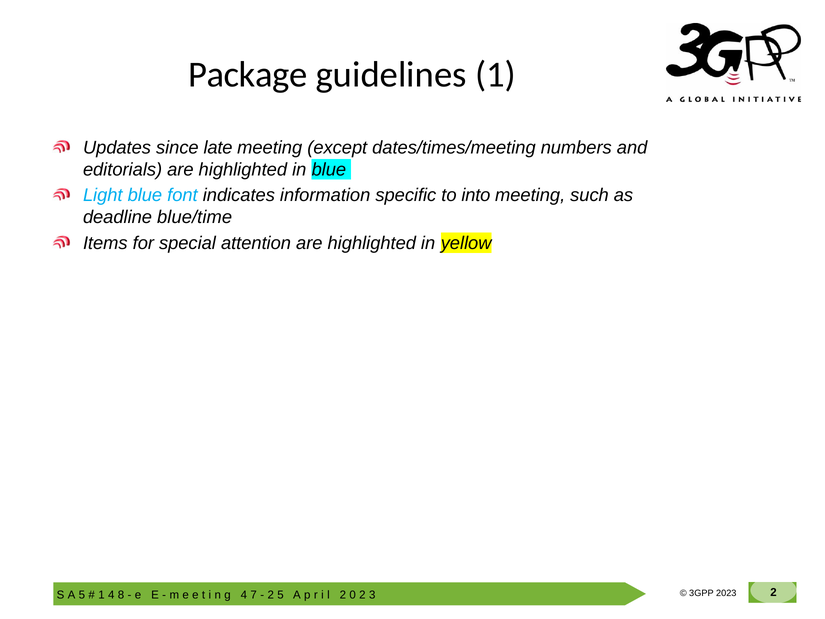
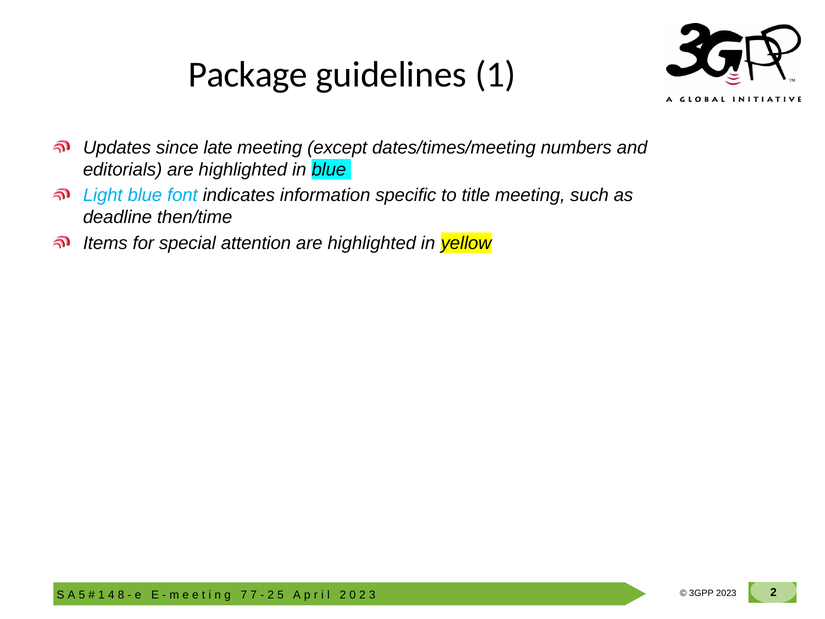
into: into -> title
blue/time: blue/time -> then/time
4 at (244, 595): 4 -> 7
